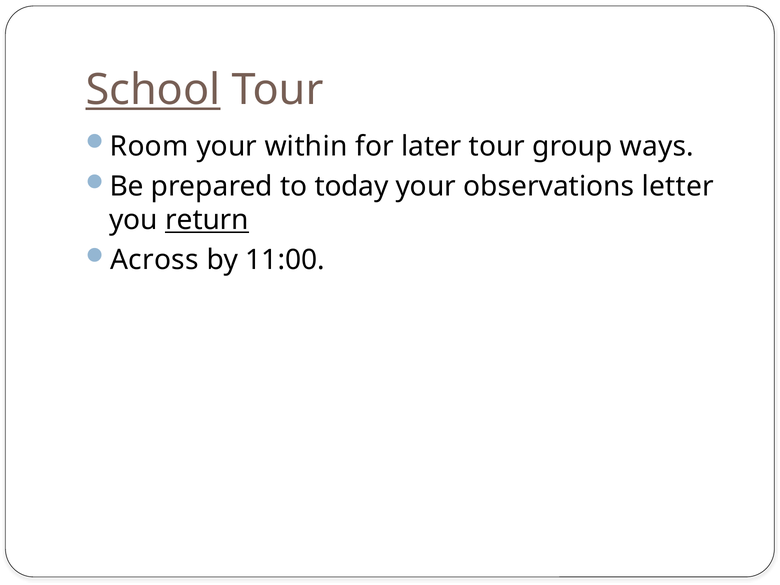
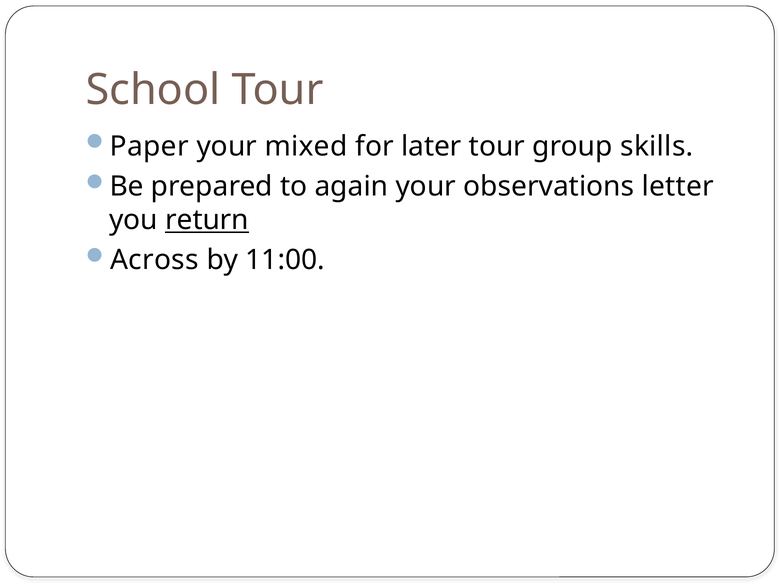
School underline: present -> none
Room: Room -> Paper
within: within -> mixed
ways: ways -> skills
today: today -> again
